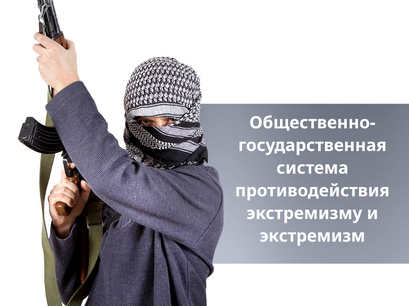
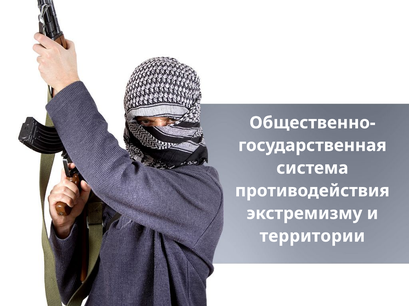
экстремизм: экстремизм -> территории
